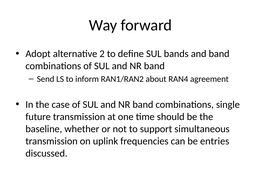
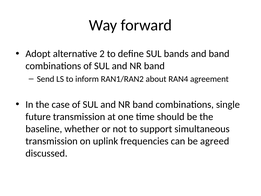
entries: entries -> agreed
